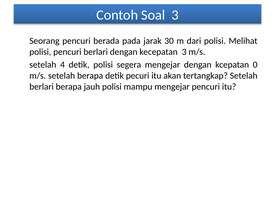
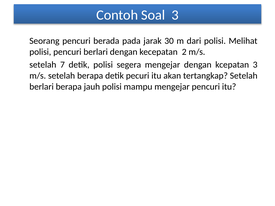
kecepatan 3: 3 -> 2
4: 4 -> 7
kcepatan 0: 0 -> 3
